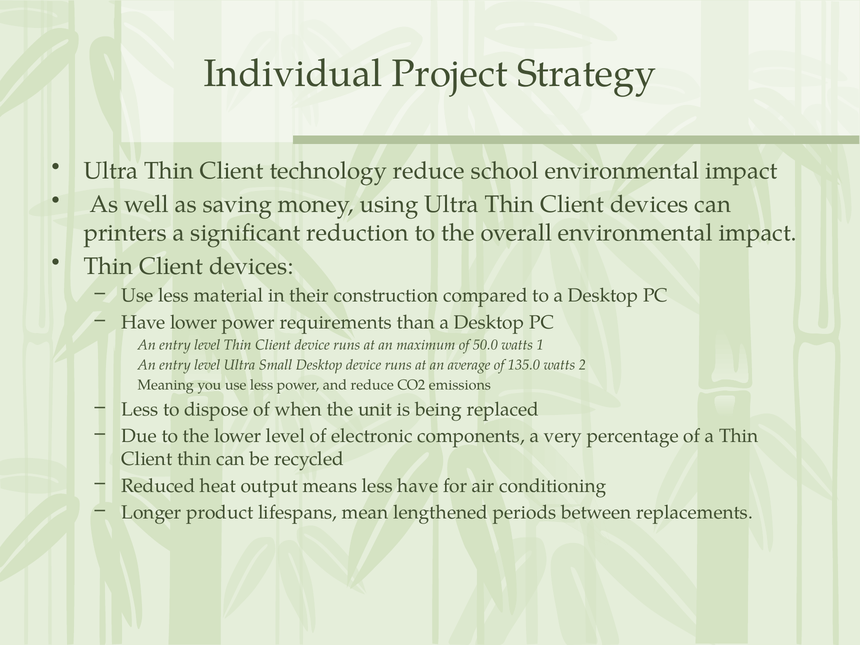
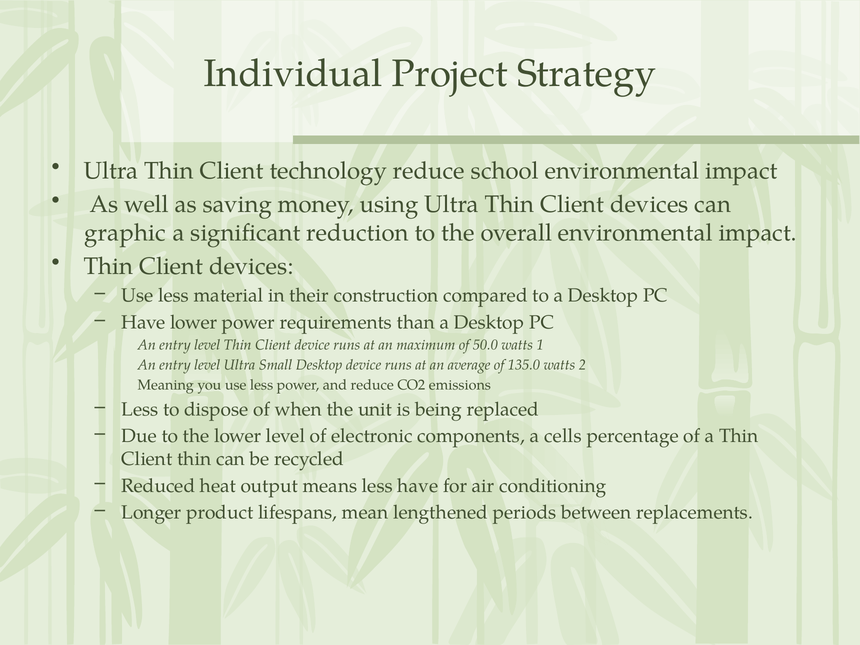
printers: printers -> graphic
very: very -> cells
